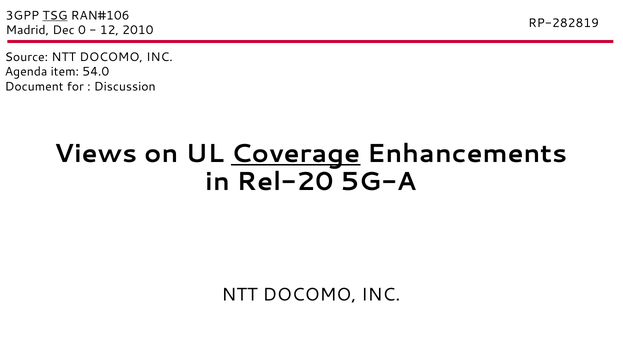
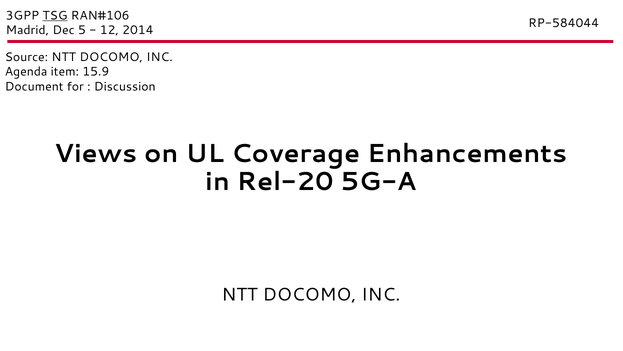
RP-282819: RP-282819 -> RP-584044
0: 0 -> 5
2010: 2010 -> 2014
54.0: 54.0 -> 15.9
Coverage underline: present -> none
